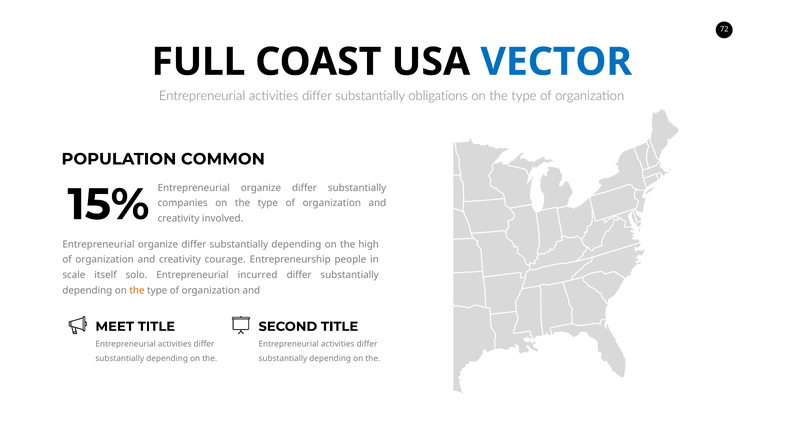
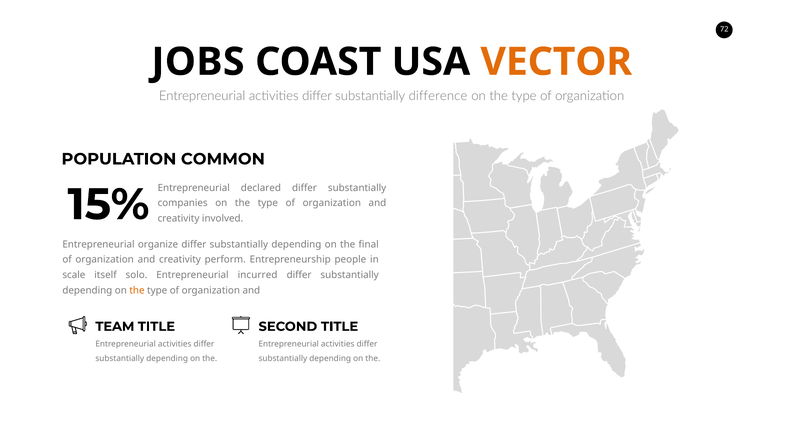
FULL: FULL -> JOBS
VECTOR colour: blue -> orange
obligations: obligations -> difference
organize at (261, 188): organize -> declared
high: high -> final
courage: courage -> perform
MEET: MEET -> TEAM
